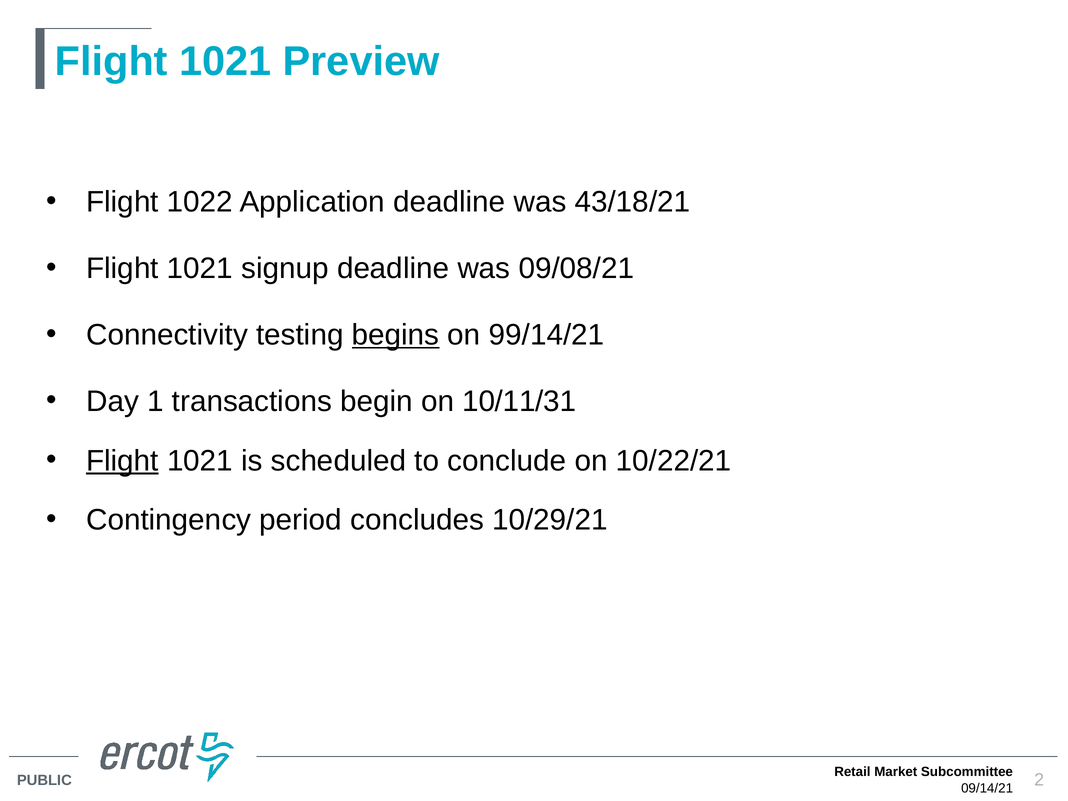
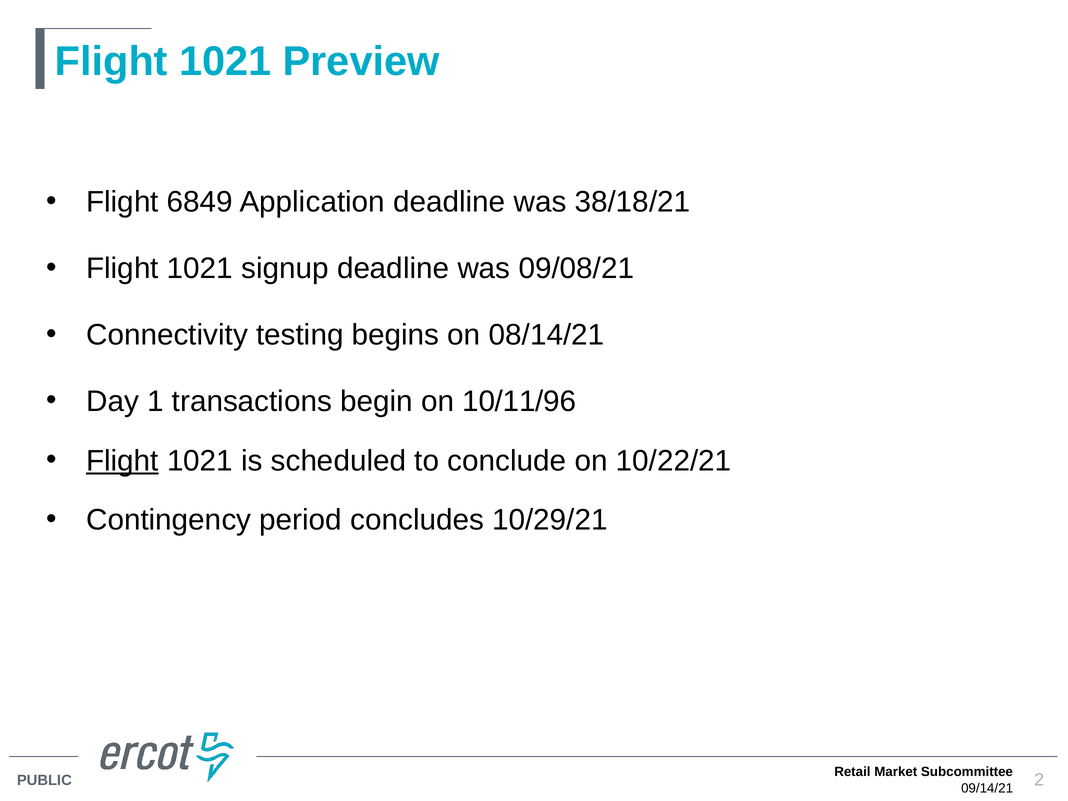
1022: 1022 -> 6849
43/18/21: 43/18/21 -> 38/18/21
begins underline: present -> none
99/14/21: 99/14/21 -> 08/14/21
10/11/31: 10/11/31 -> 10/11/96
